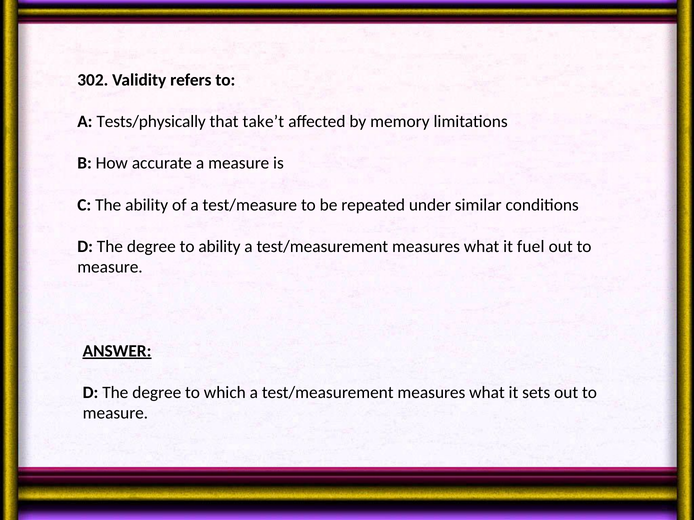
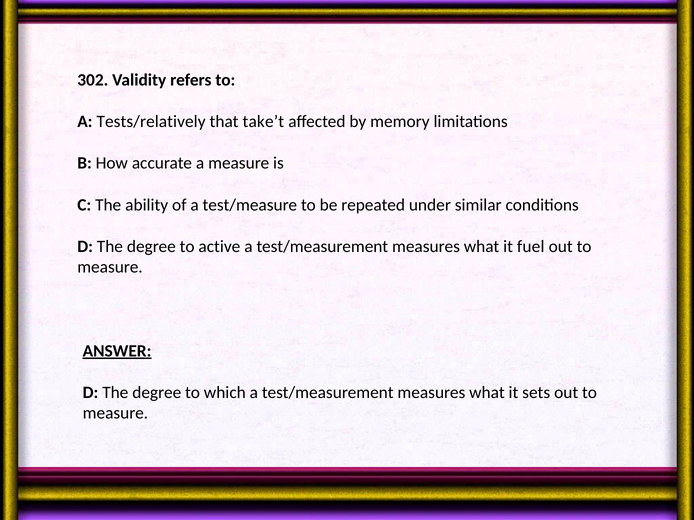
Tests/physically: Tests/physically -> Tests/relatively
to ability: ability -> active
